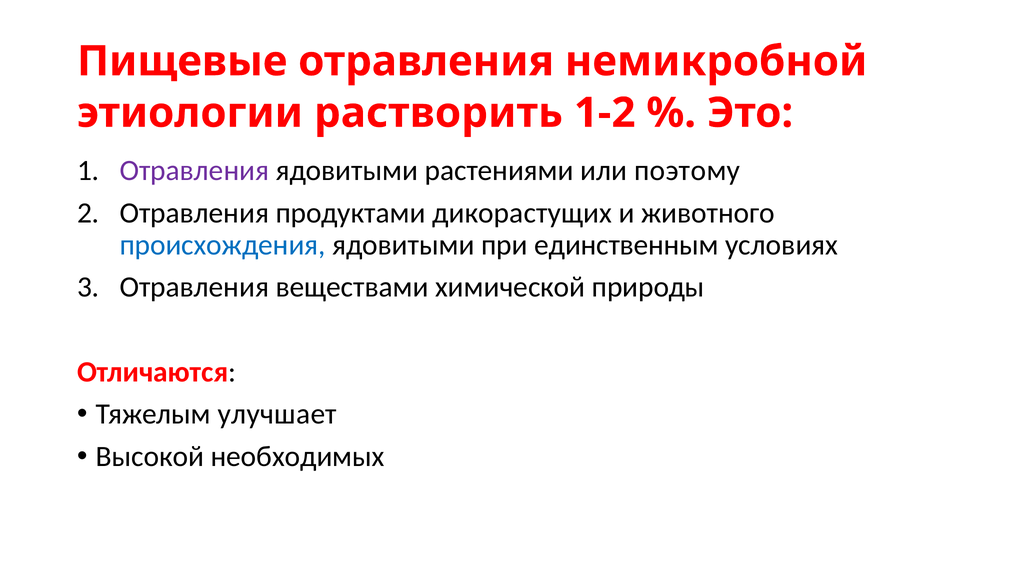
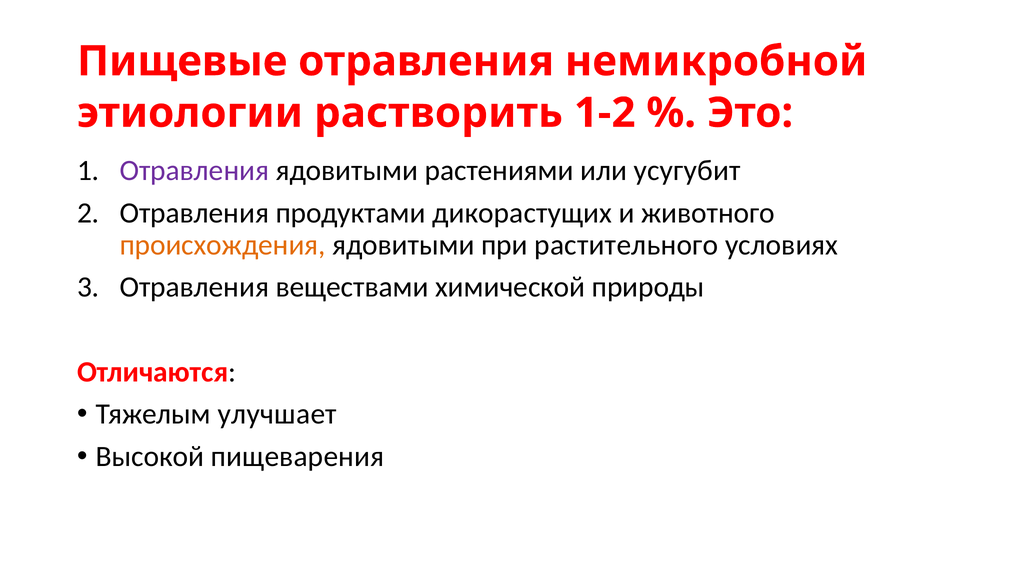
поэтому: поэтому -> усугубит
происхождения colour: blue -> orange
единственным: единственным -> растительного
необходимых: необходимых -> пищеварения
